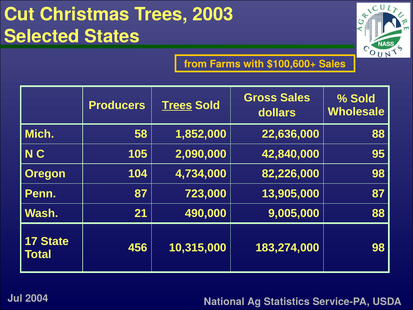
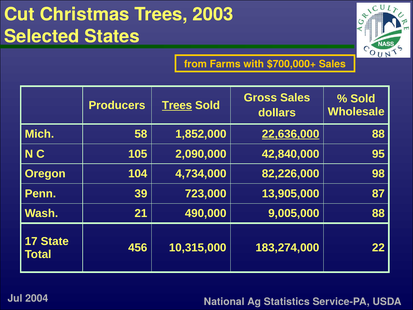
$100,600+: $100,600+ -> $700,000+
22,636,000 underline: none -> present
Penn 87: 87 -> 39
183,274,000 98: 98 -> 22
